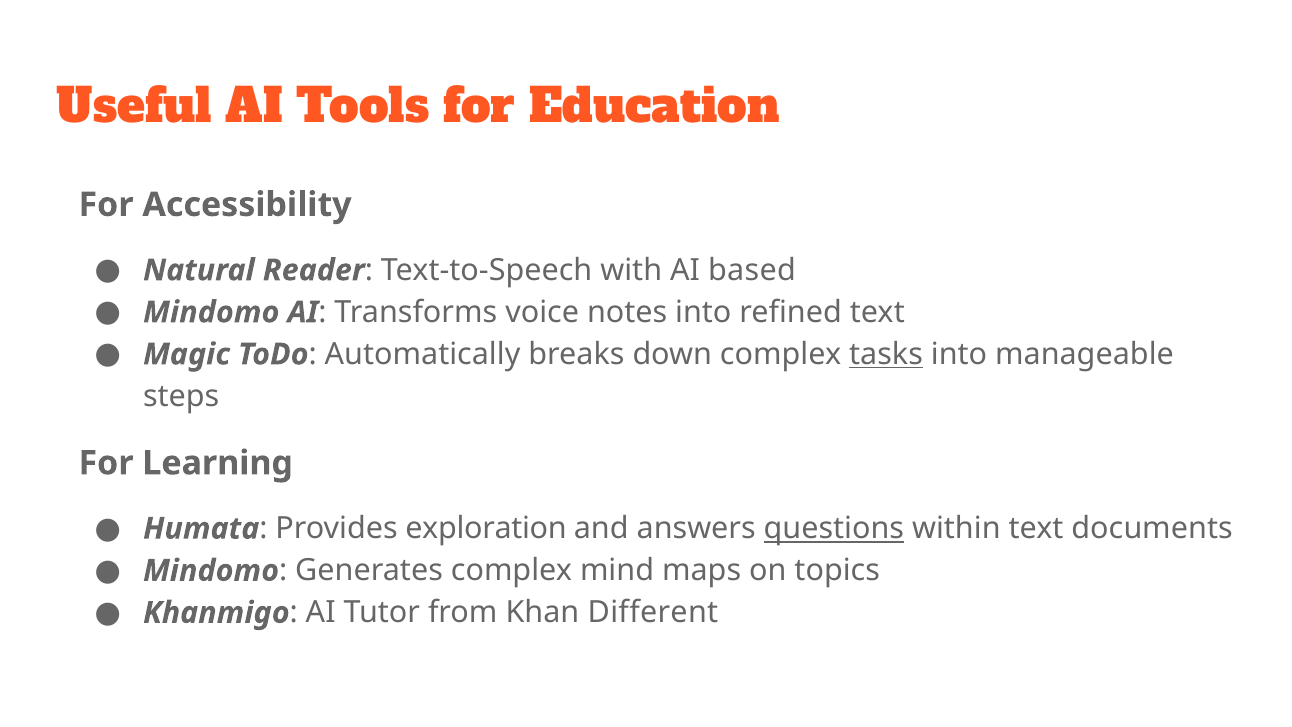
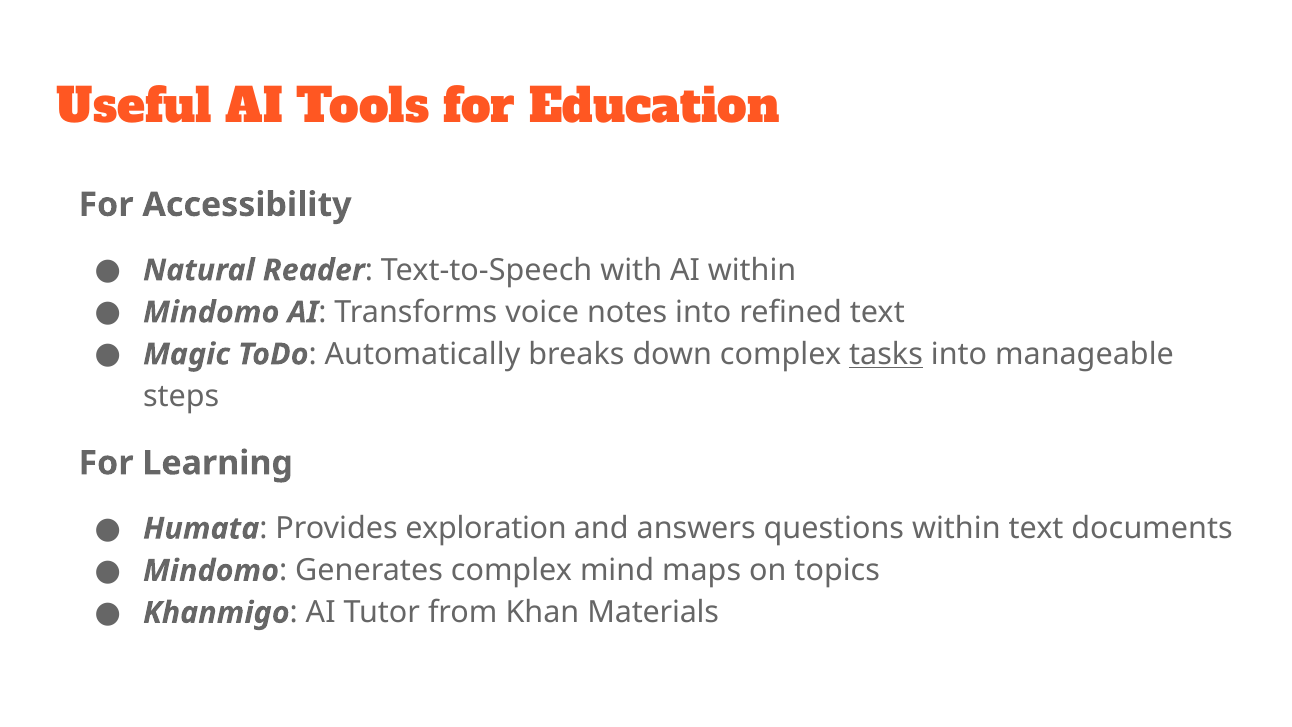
AI based: based -> within
questions underline: present -> none
Different: Different -> Materials
